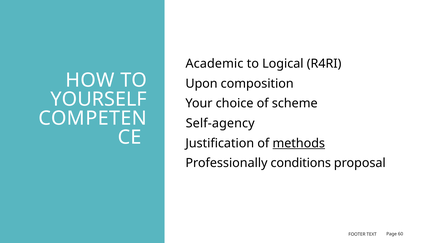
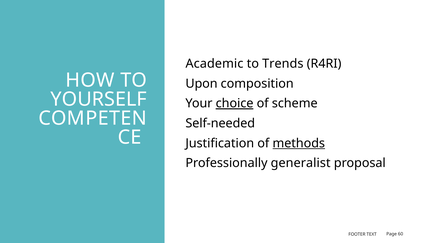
Logical: Logical -> Trends
choice underline: none -> present
Self-agency: Self-agency -> Self-needed
conditions: conditions -> generalist
